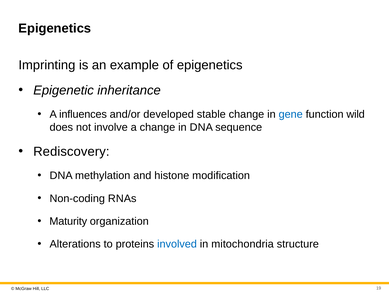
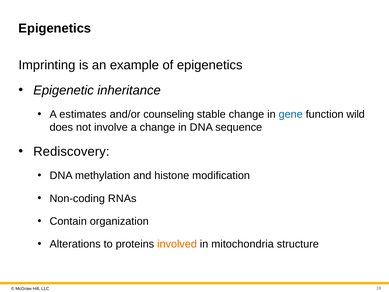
influences: influences -> estimates
developed: developed -> counseling
Maturity: Maturity -> Contain
involved colour: blue -> orange
